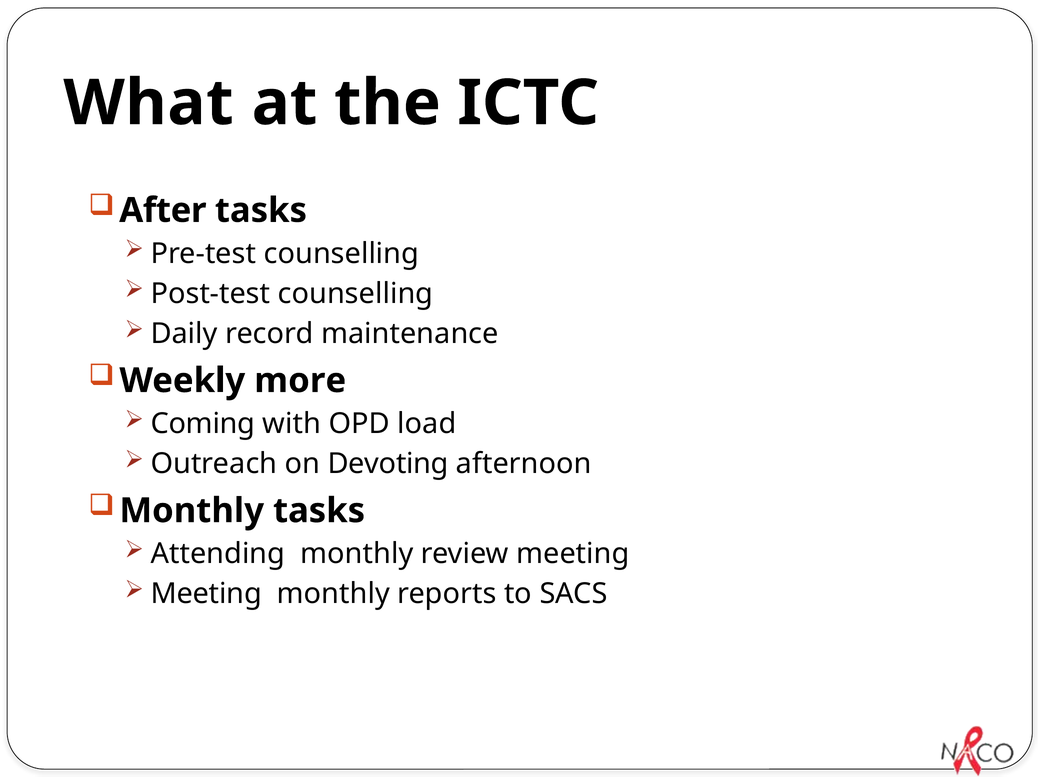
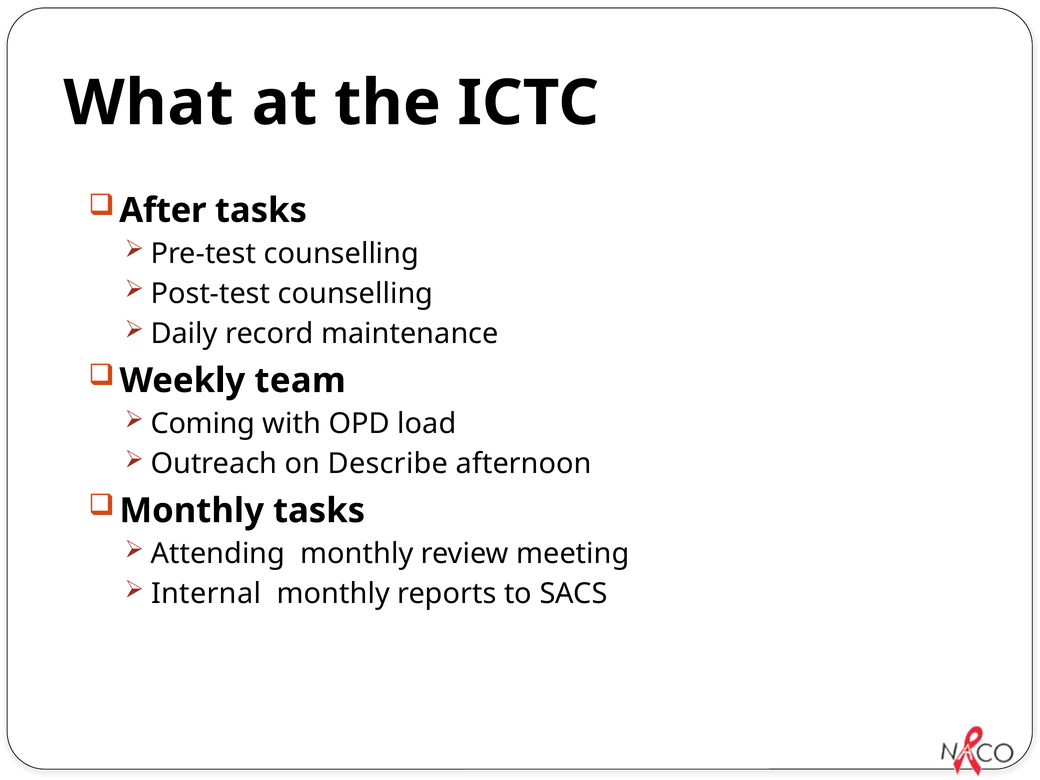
more: more -> team
Devoting: Devoting -> Describe
Meeting at (206, 594): Meeting -> Internal
